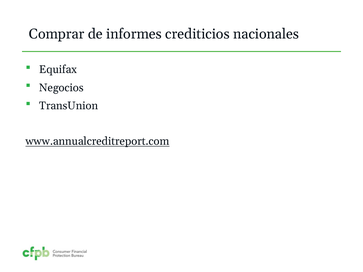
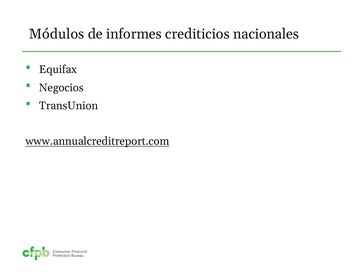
Comprar: Comprar -> Módulos
